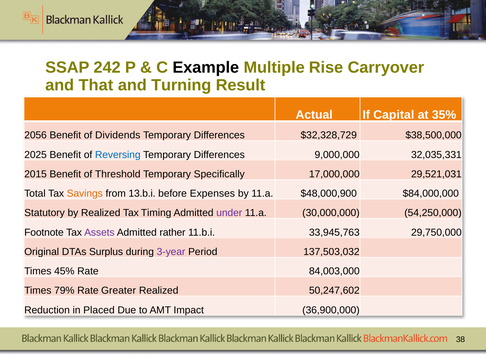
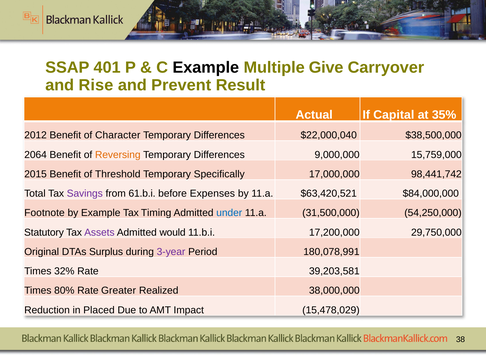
242: 242 -> 401
Rise: Rise -> Give
That: That -> Rise
Turning: Turning -> Prevent
2056: 2056 -> 2012
Dividends: Dividends -> Character
$32,328,729: $32,328,729 -> $22,000,040
2025: 2025 -> 2064
Reversing colour: blue -> orange
32,035,331: 32,035,331 -> 15,759,000
29,521,031: 29,521,031 -> 98,441,742
Savings colour: orange -> purple
13.b.i: 13.b.i -> 61.b.i
$48,000,900: $48,000,900 -> $63,420,521
Statutory: Statutory -> Footnote
by Realized: Realized -> Example
under colour: purple -> blue
30,000,000: 30,000,000 -> 31,500,000
Footnote: Footnote -> Statutory
rather: rather -> would
33,945,763: 33,945,763 -> 17,200,000
137,503,032: 137,503,032 -> 180,078,991
45%: 45% -> 32%
84,003,000: 84,003,000 -> 39,203,581
79%: 79% -> 80%
50,247,602: 50,247,602 -> 38,000,000
36,900,000: 36,900,000 -> 15,478,029
